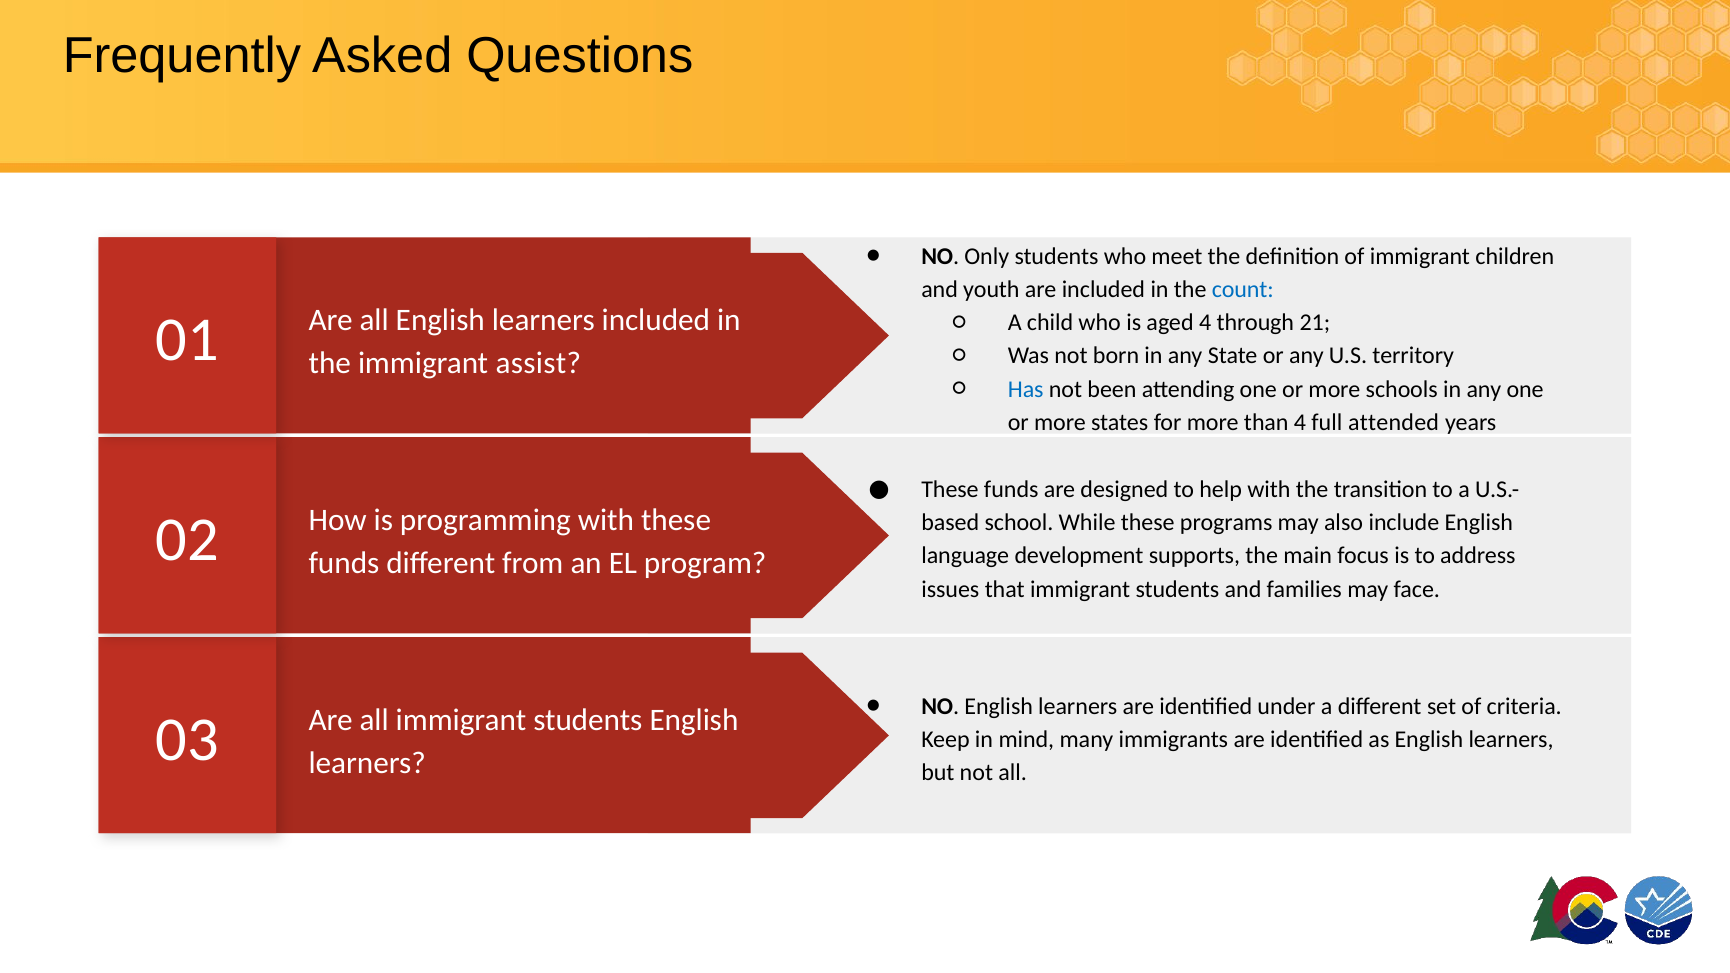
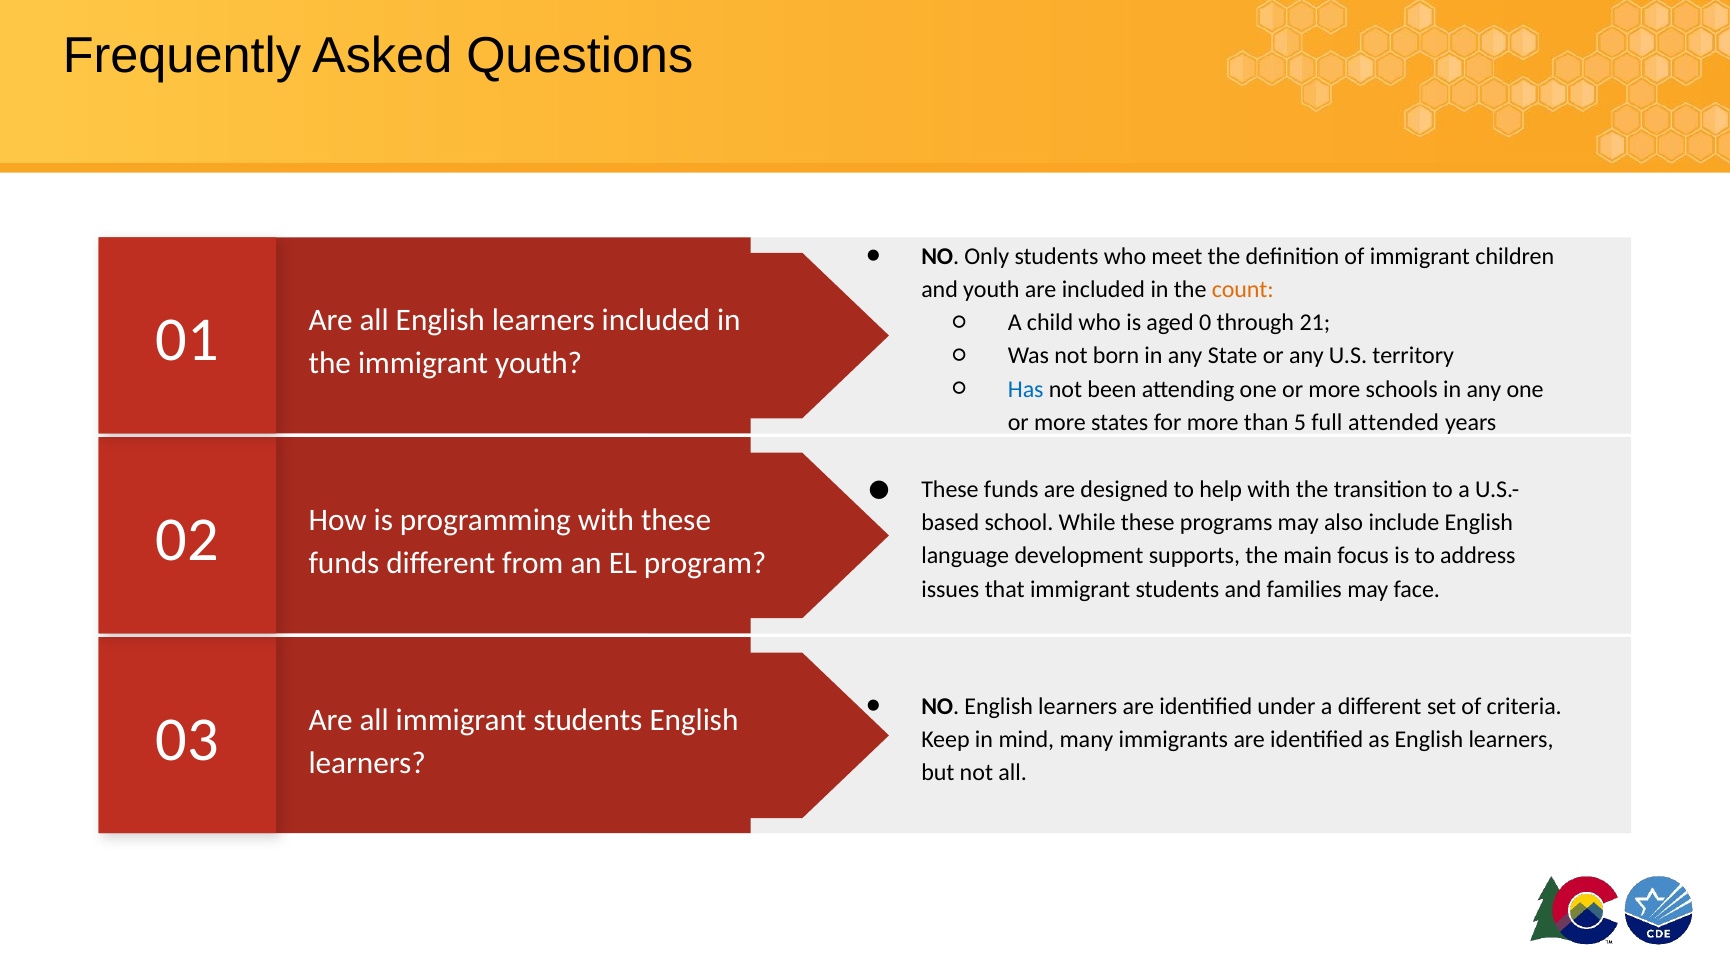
count colour: blue -> orange
aged 4: 4 -> 0
immigrant assist: assist -> youth
than 4: 4 -> 5
